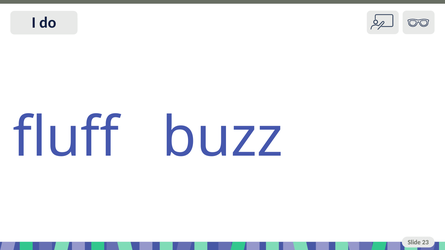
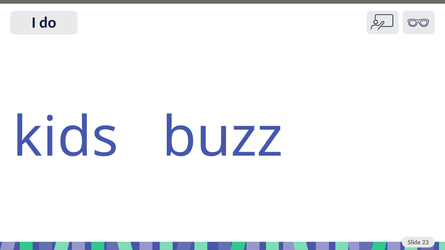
fluff: fluff -> kids
